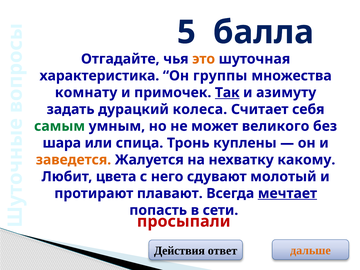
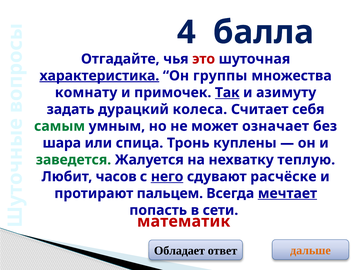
5: 5 -> 4
это colour: orange -> red
характеристика underline: none -> present
великого: великого -> означает
заведется colour: orange -> green
какому: какому -> теплую
цвета: цвета -> часов
него underline: none -> present
молотый: молотый -> расчёске
плавают: плавают -> пальцем
просыпали: просыпали -> математик
Действия: Действия -> Обладает
